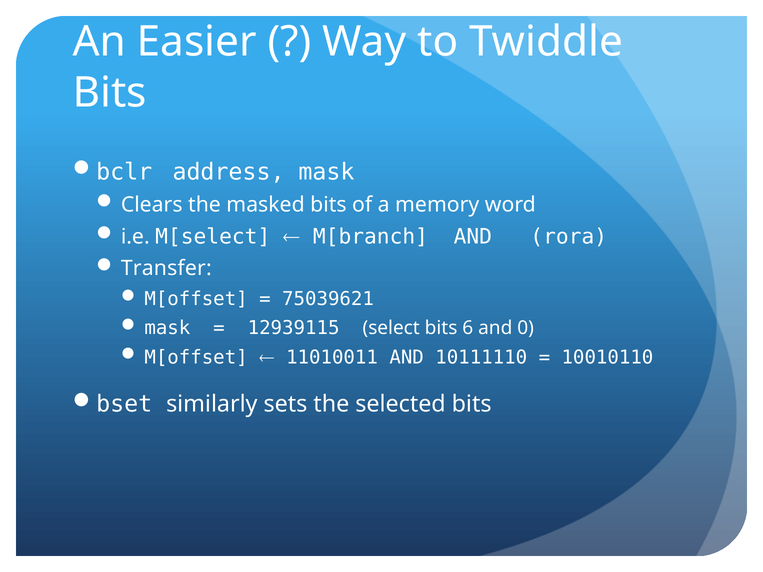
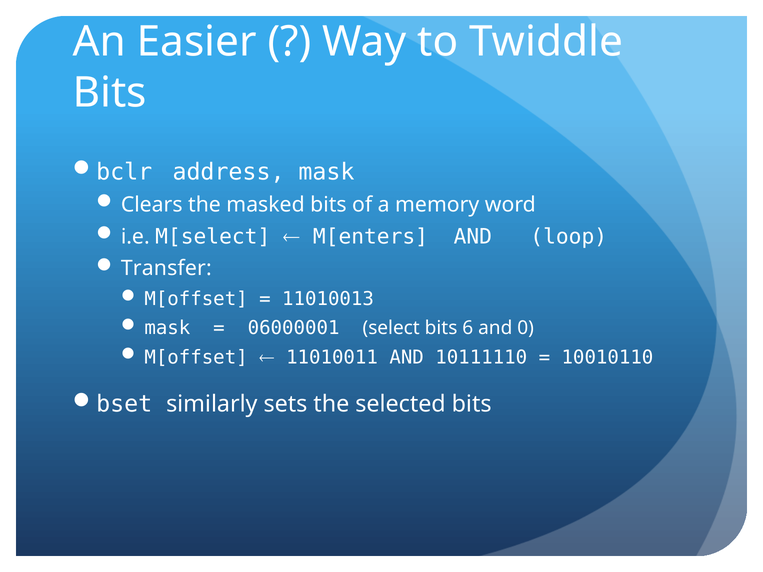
M[branch: M[branch -> M[enters
rora: rora -> loop
75039621: 75039621 -> 11010013
12939115: 12939115 -> 06000001
